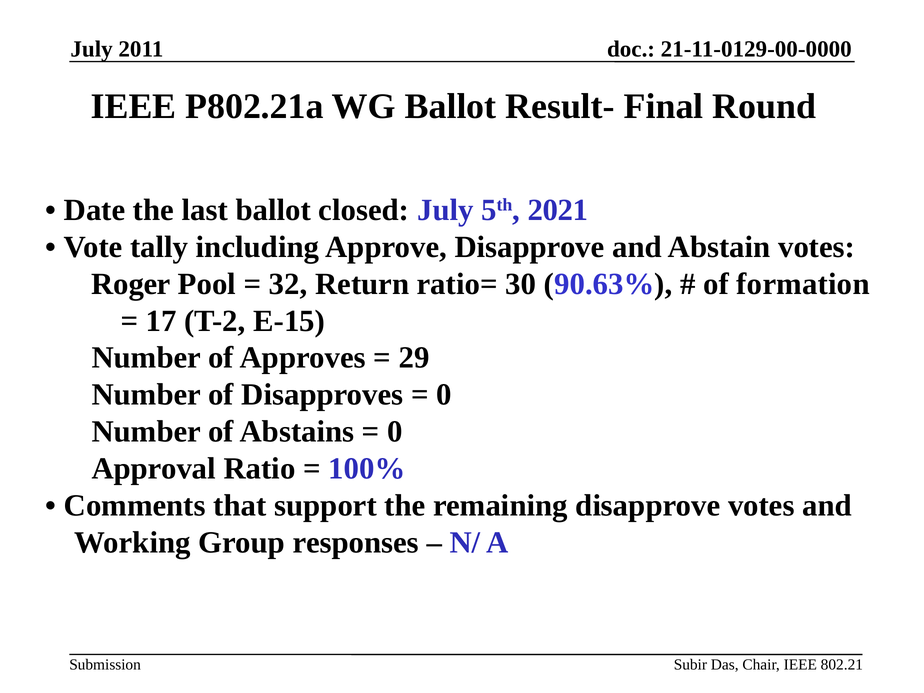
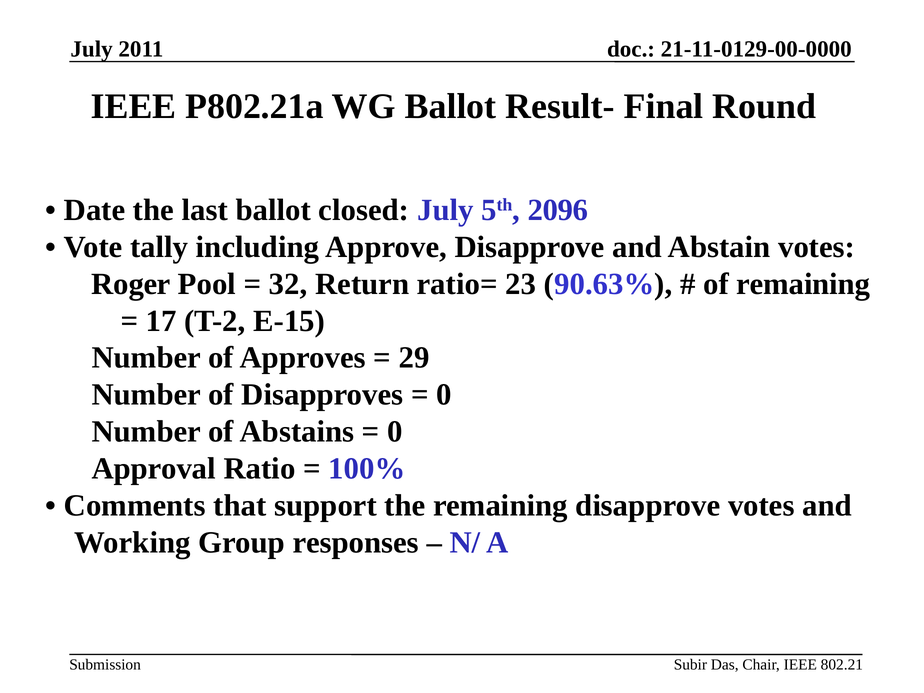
2021: 2021 -> 2096
30: 30 -> 23
of formation: formation -> remaining
